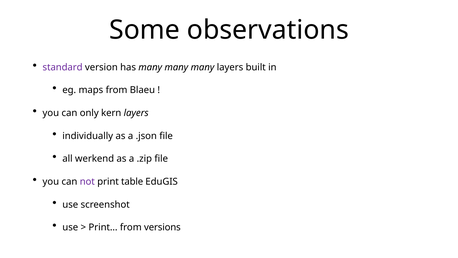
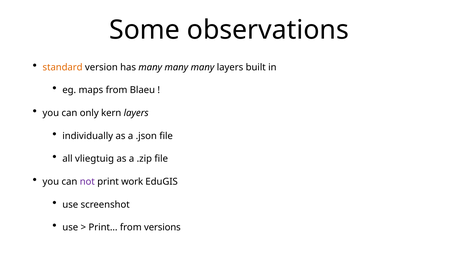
standard colour: purple -> orange
werkend: werkend -> vliegtuig
table: table -> work
